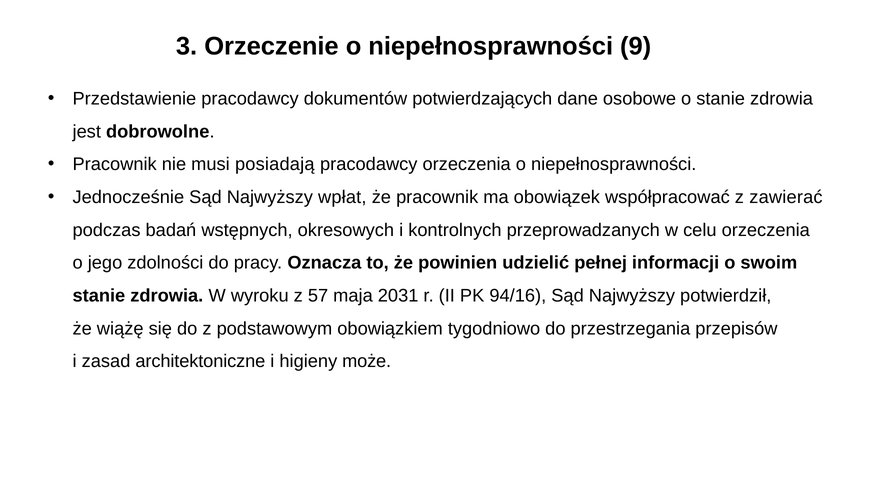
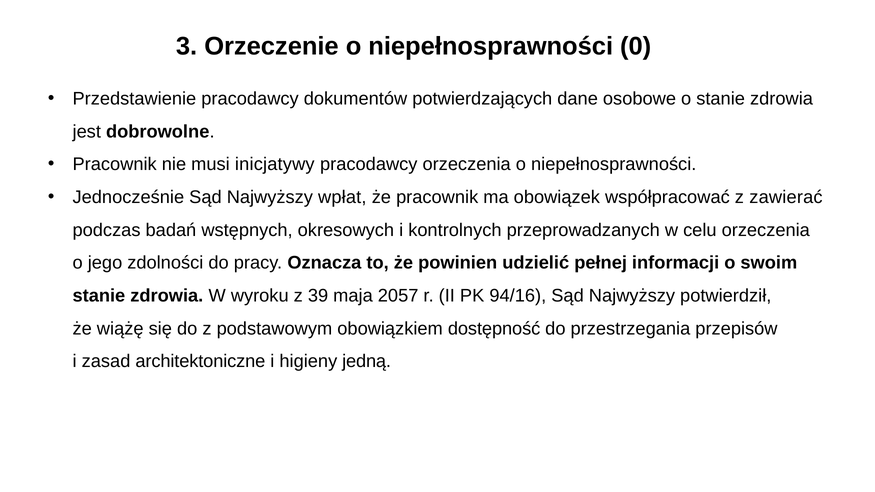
9: 9 -> 0
posiadają: posiadają -> inicjatywy
57: 57 -> 39
2031: 2031 -> 2057
tygodniowo: tygodniowo -> dostępność
może: może -> jedną
